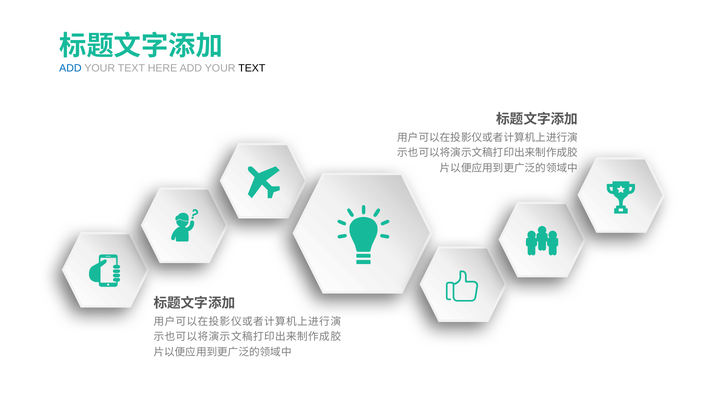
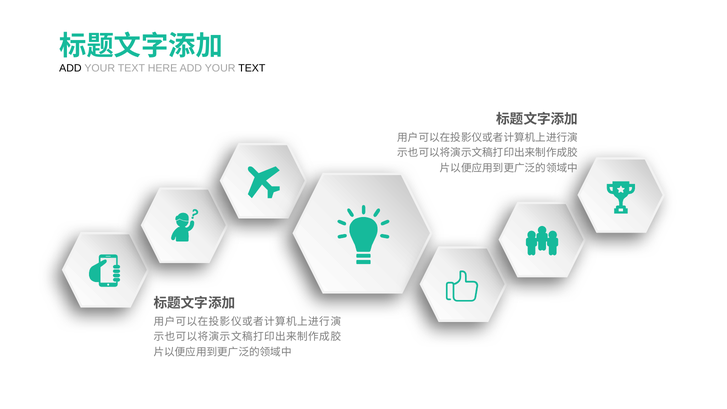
ADD at (70, 68) colour: blue -> black
